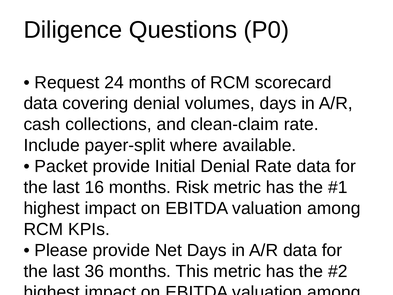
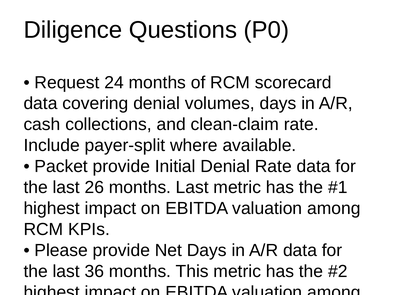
16: 16 -> 26
months Risk: Risk -> Last
